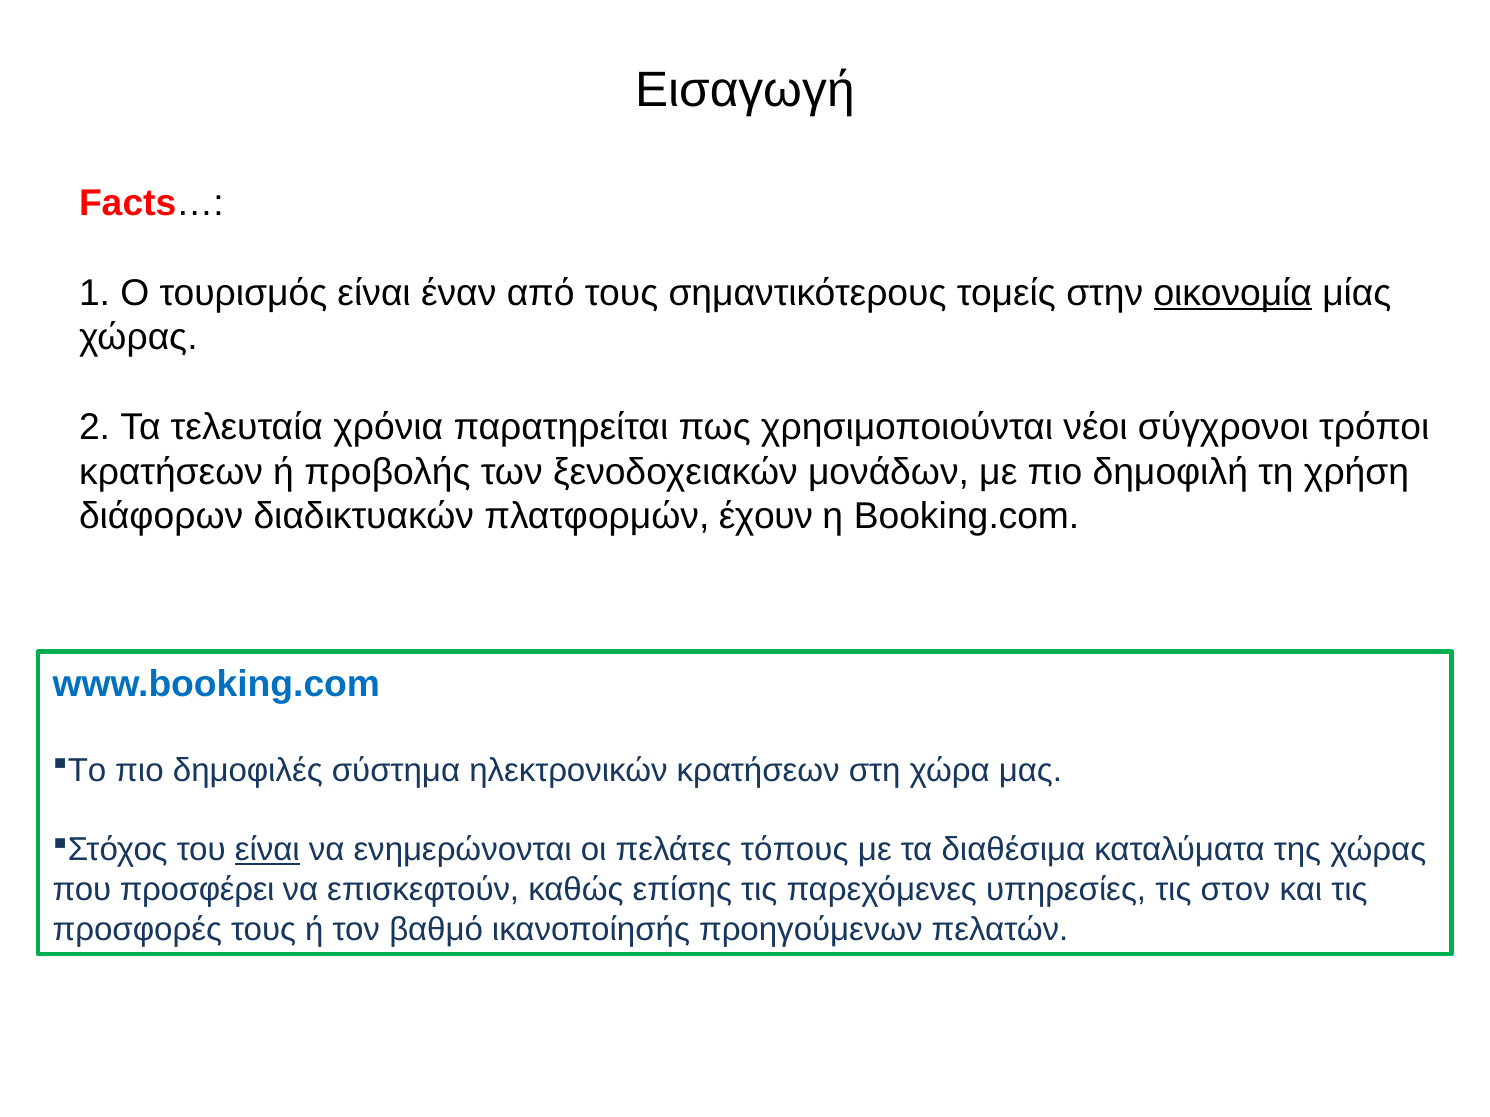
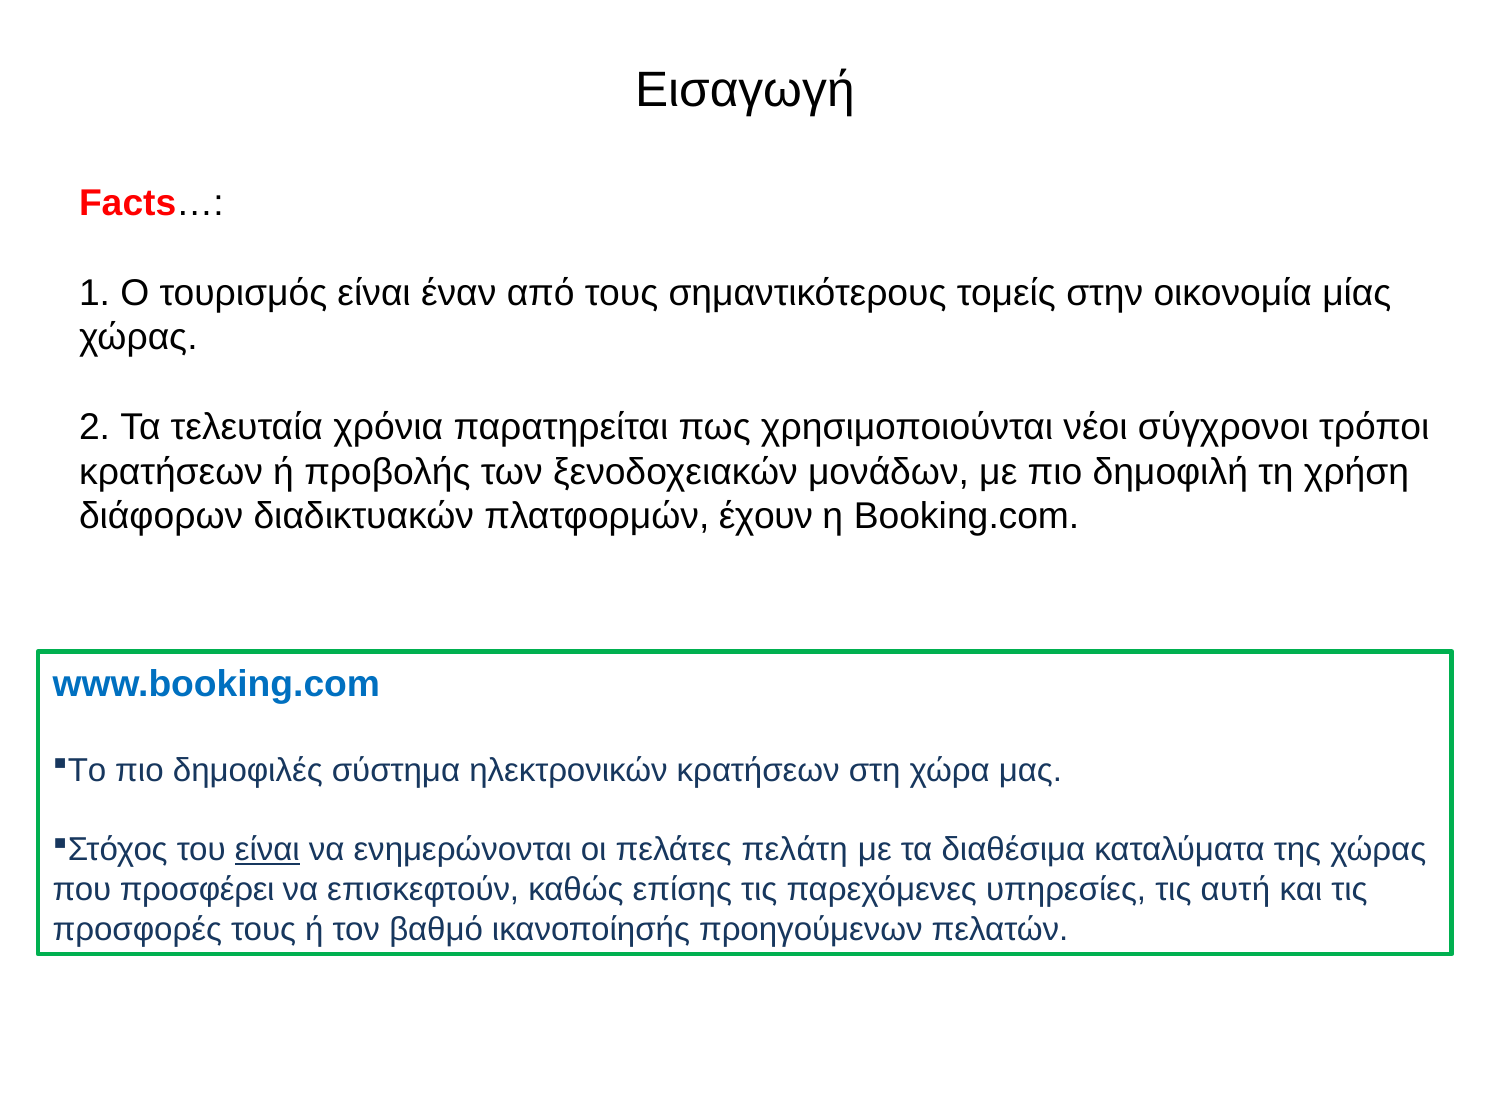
οικονομία underline: present -> none
τόπους: τόπους -> πελάτη
στον: στον -> αυτή
